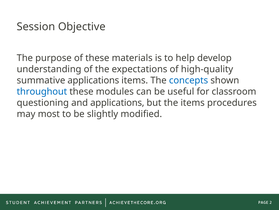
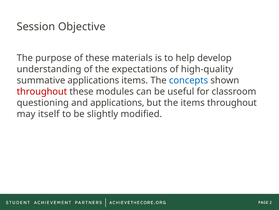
throughout at (42, 91) colour: blue -> red
items procedures: procedures -> throughout
most: most -> itself
